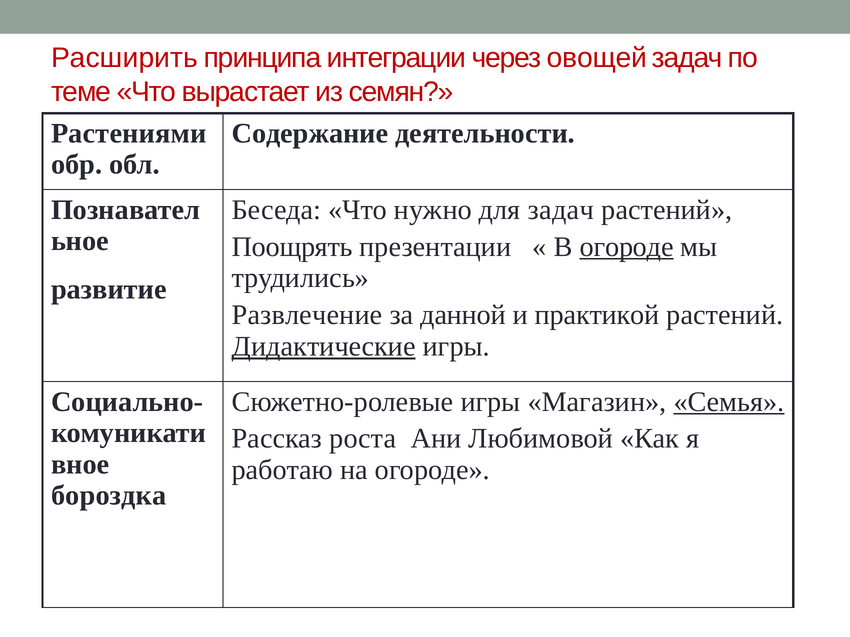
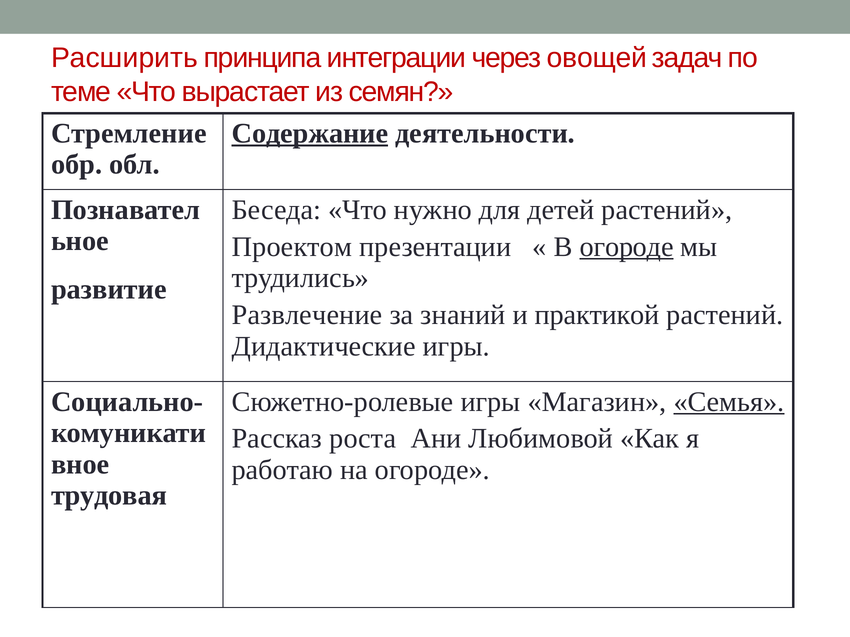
Растениями: Растениями -> Стремление
Содержание underline: none -> present
для задач: задач -> детей
Поощрять: Поощрять -> Проектом
данной: данной -> знаний
Дидактические underline: present -> none
бороздка: бороздка -> трудовая
